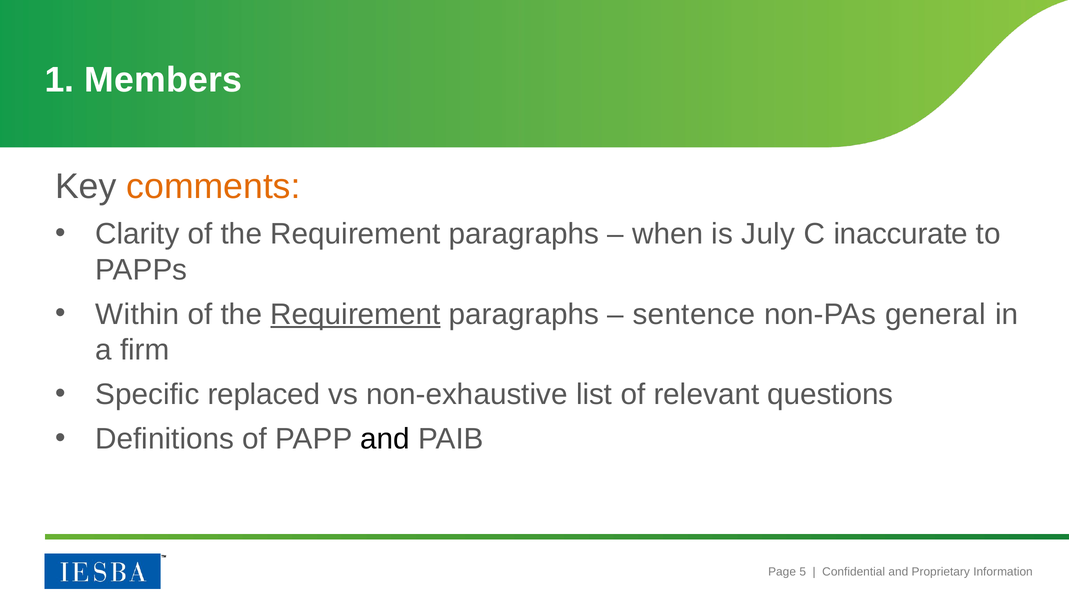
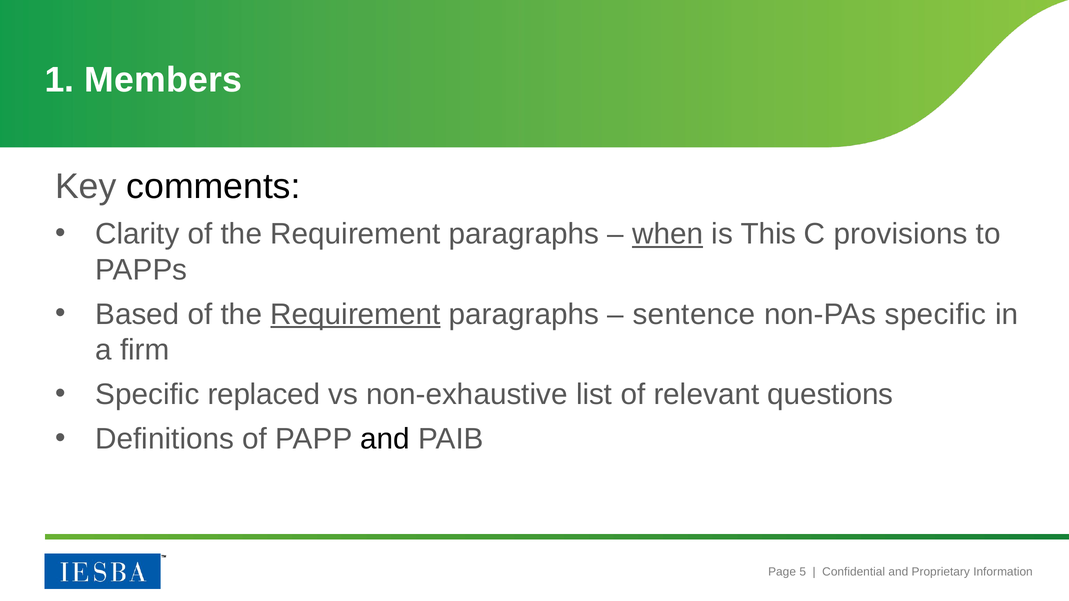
comments colour: orange -> black
when underline: none -> present
July: July -> This
inaccurate: inaccurate -> provisions
Within: Within -> Based
non-PAs general: general -> specific
